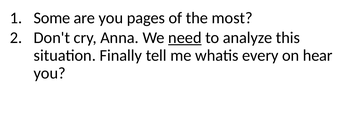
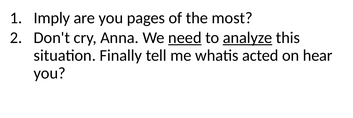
Some: Some -> Imply
analyze underline: none -> present
every: every -> acted
